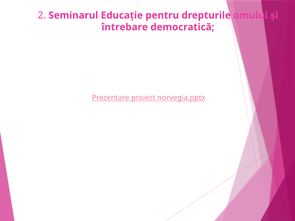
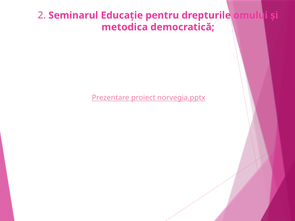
întrebare: întrebare -> metodica
